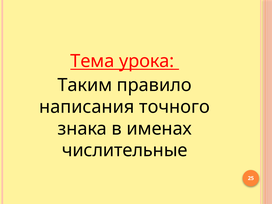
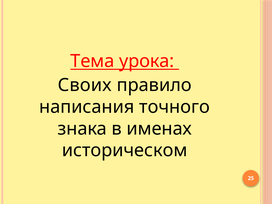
Таким: Таким -> Своих
числительные: числительные -> историческом
